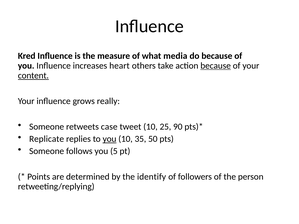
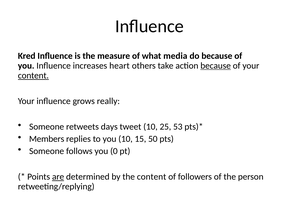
case: case -> days
90: 90 -> 53
Replicate: Replicate -> Members
you at (110, 139) underline: present -> none
35: 35 -> 15
5: 5 -> 0
are underline: none -> present
the identify: identify -> content
